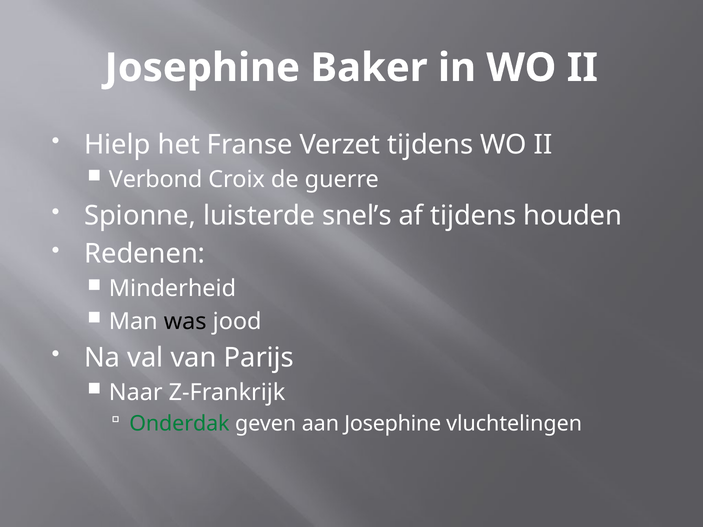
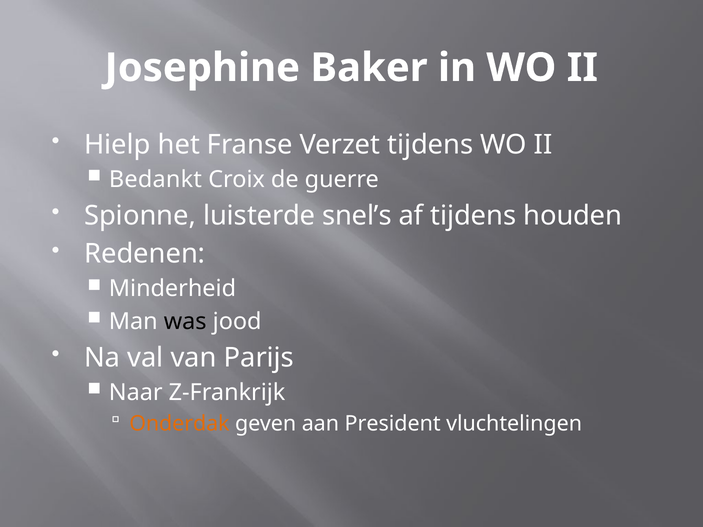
Verbond: Verbond -> Bedankt
Onderdak colour: green -> orange
aan Josephine: Josephine -> President
